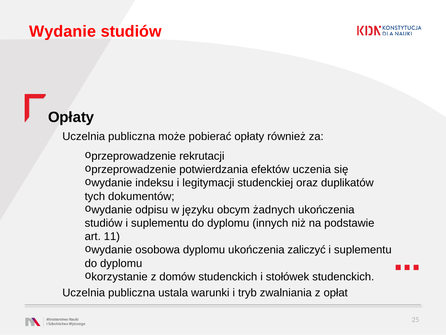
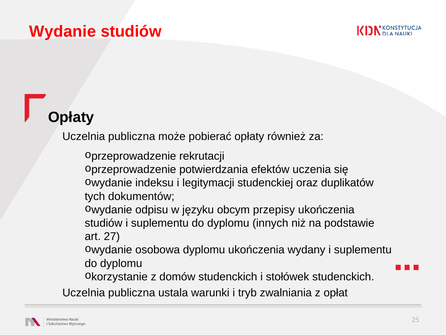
żadnych: żadnych -> przepisy
11: 11 -> 27
zaliczyć: zaliczyć -> wydany
